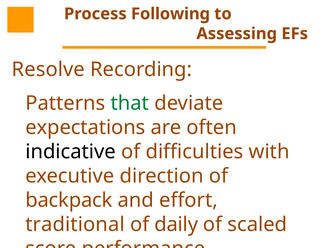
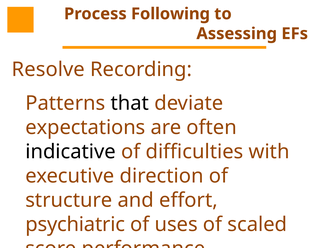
that colour: green -> black
backpack: backpack -> structure
traditional: traditional -> psychiatric
daily: daily -> uses
